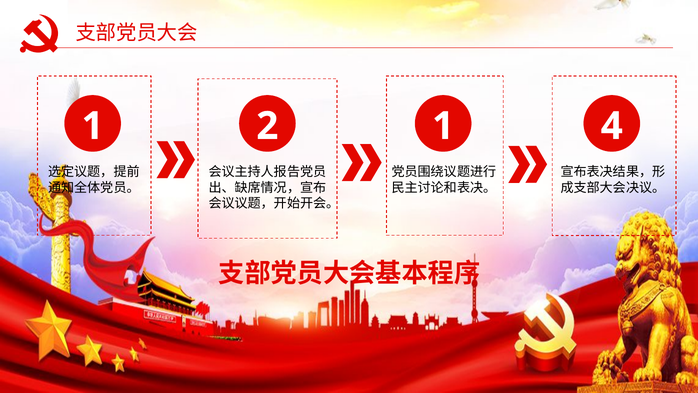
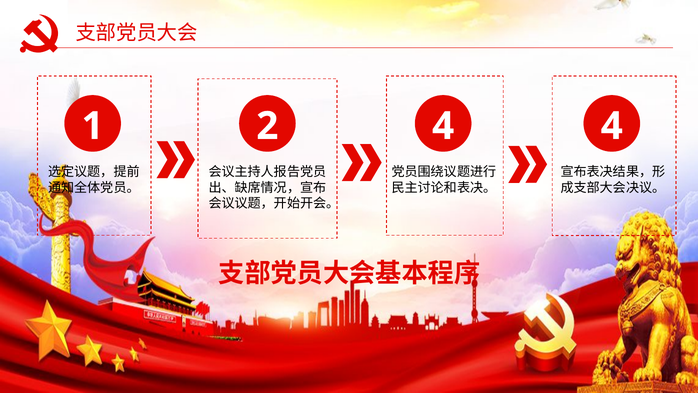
2 1: 1 -> 4
